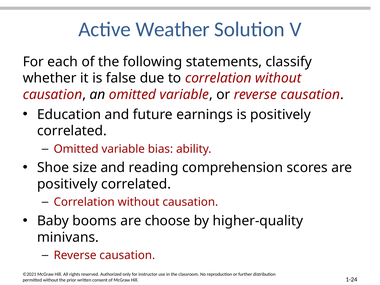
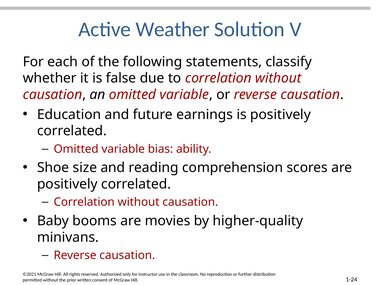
choose: choose -> movies
